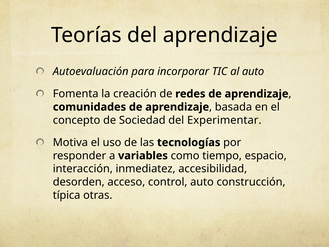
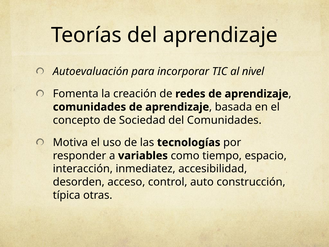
al auto: auto -> nivel
del Experimentar: Experimentar -> Comunidades
